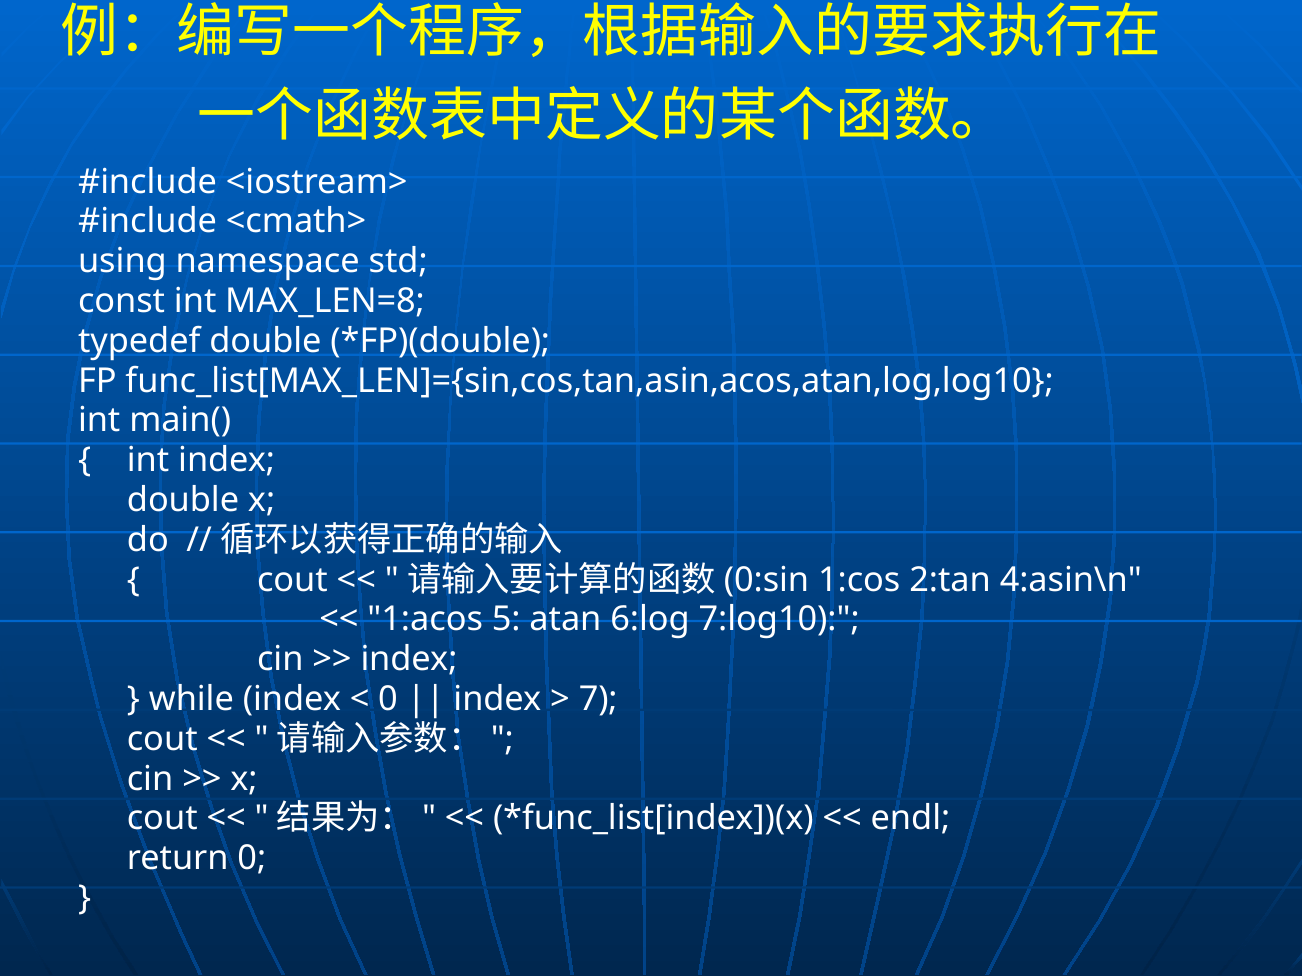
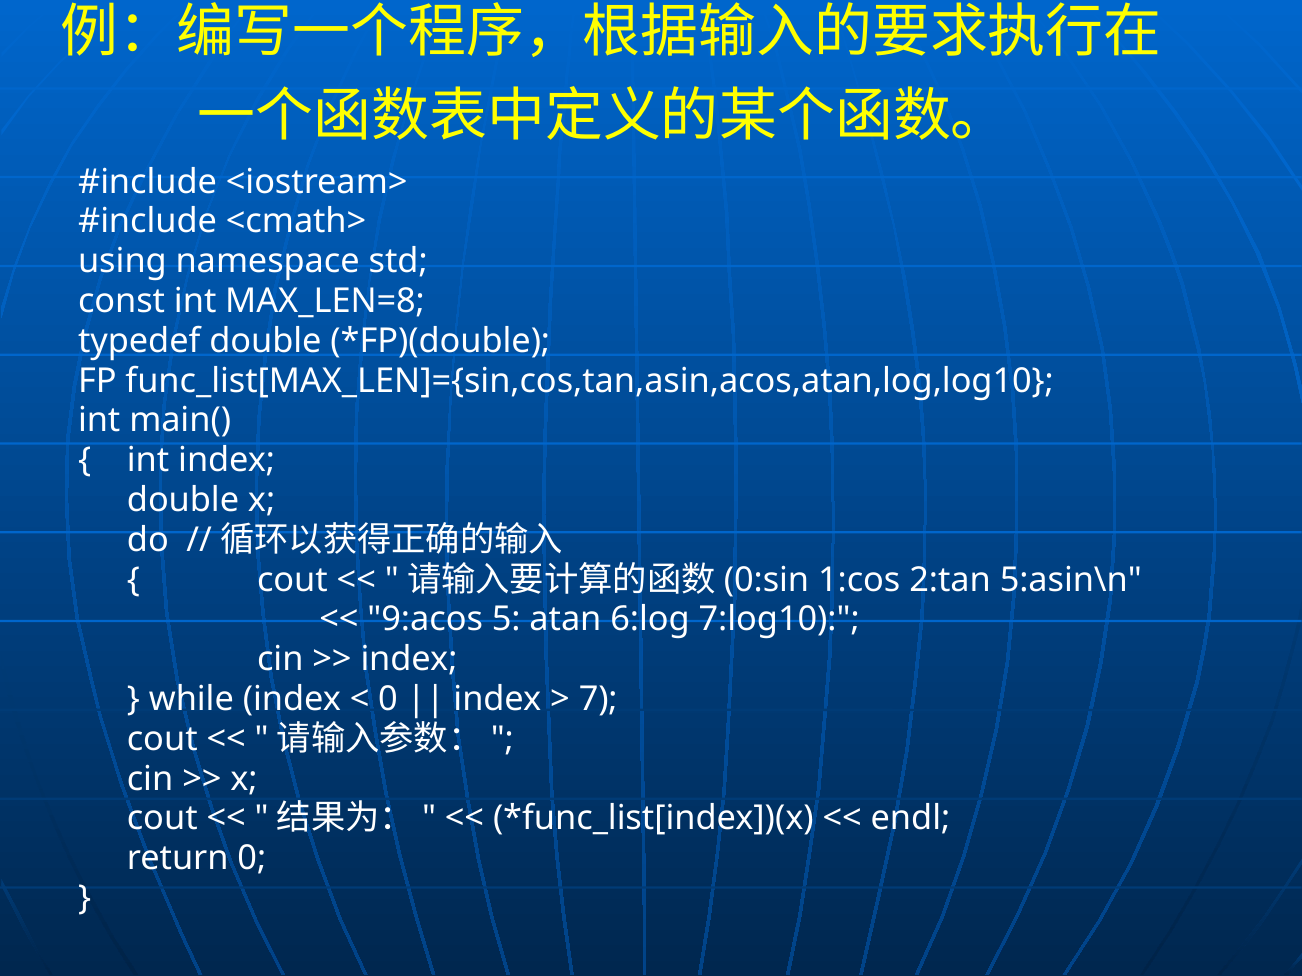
4:asin\n: 4:asin\n -> 5:asin\n
1:acos: 1:acos -> 9:acos
